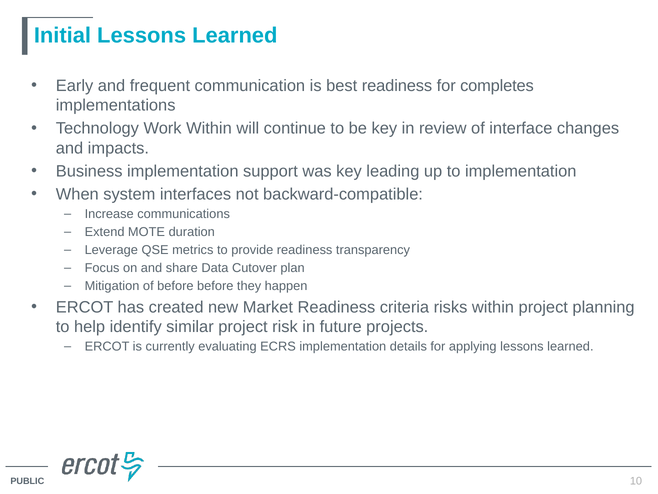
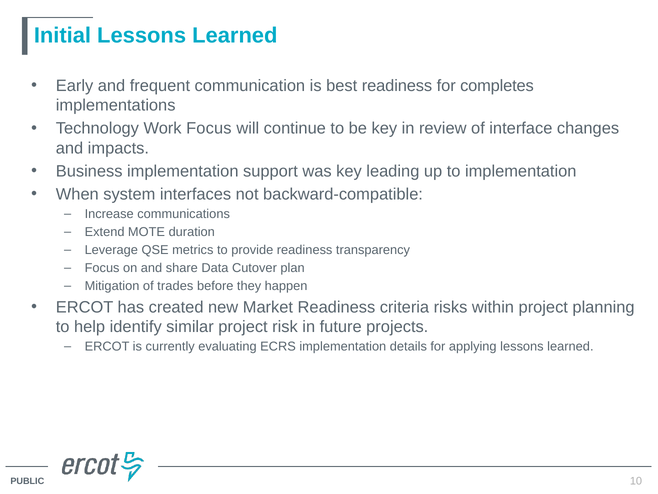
Work Within: Within -> Focus
of before: before -> trades
